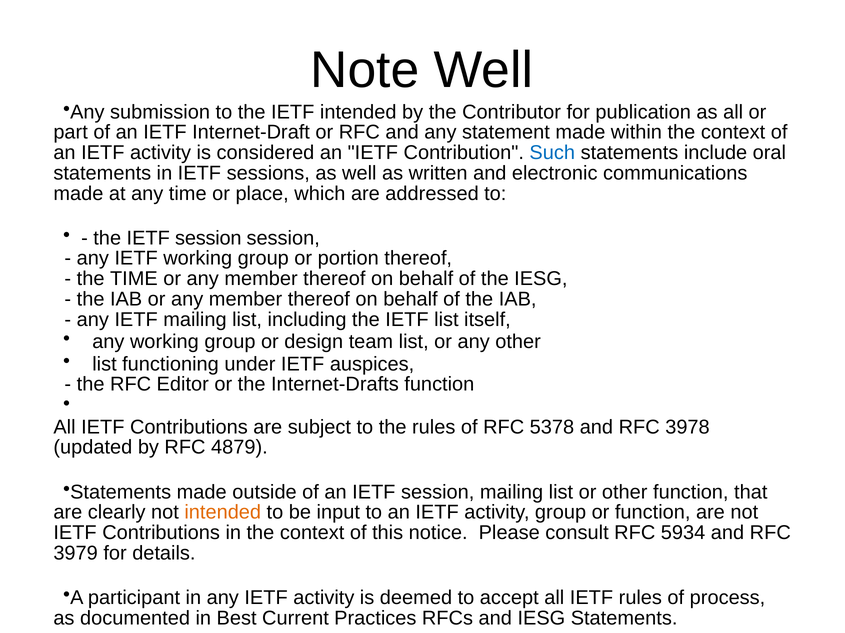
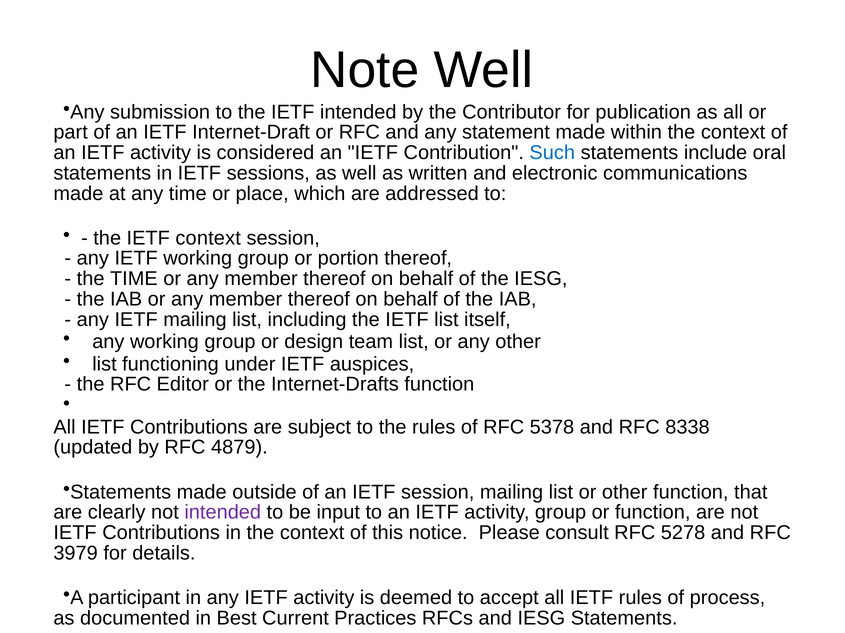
the IETF session: session -> context
3978: 3978 -> 8338
intended at (223, 513) colour: orange -> purple
5934: 5934 -> 5278
